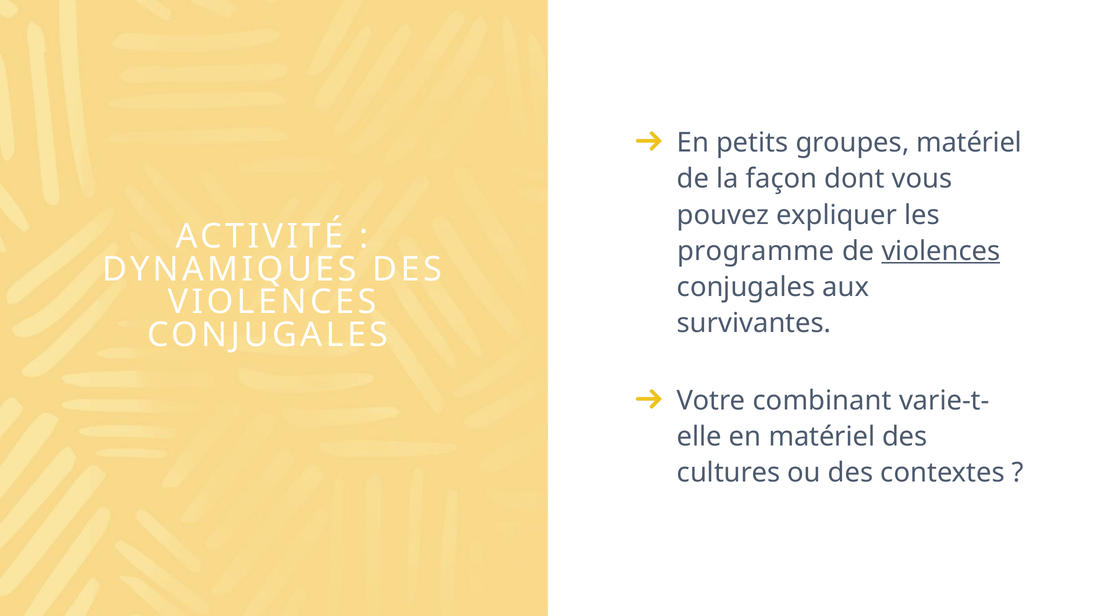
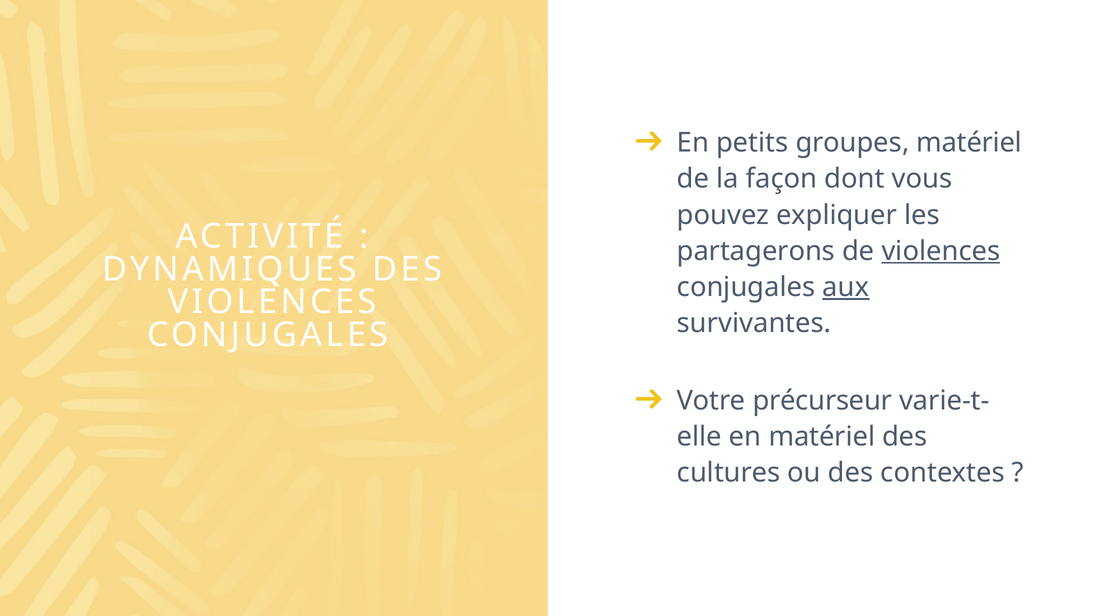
programme: programme -> partagerons
aux underline: none -> present
combinant: combinant -> précurseur
